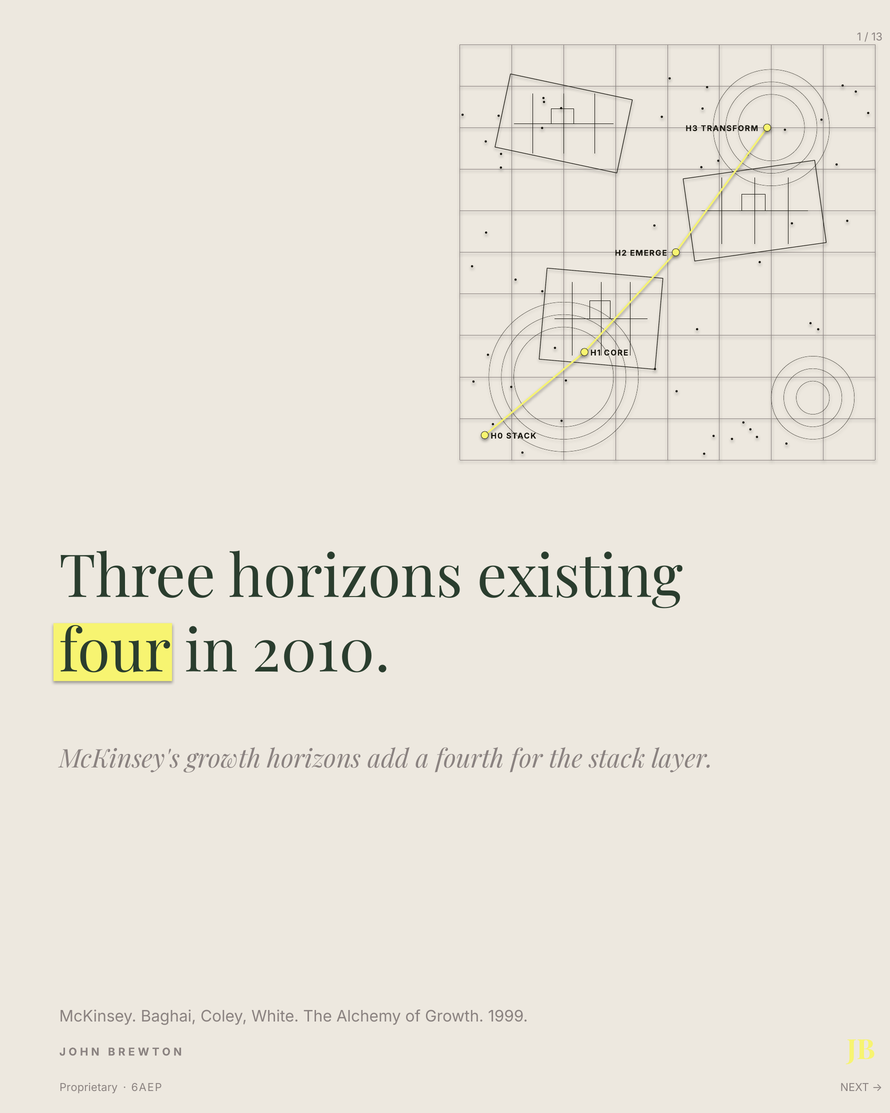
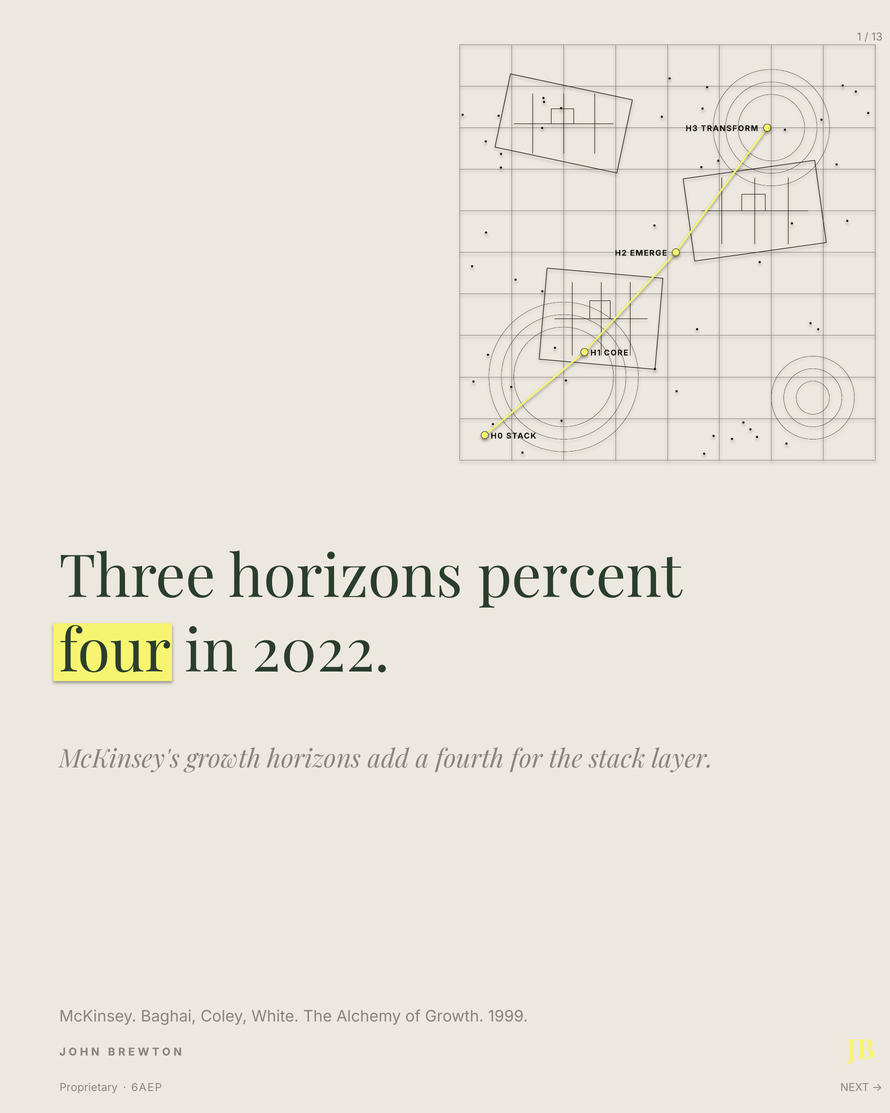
existing: existing -> percent
2010: 2010 -> 2022
